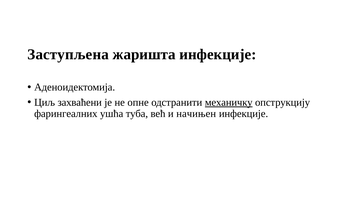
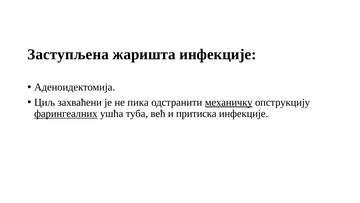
опне: опне -> пика
фарингеалних underline: none -> present
начињен: начињен -> притиска
